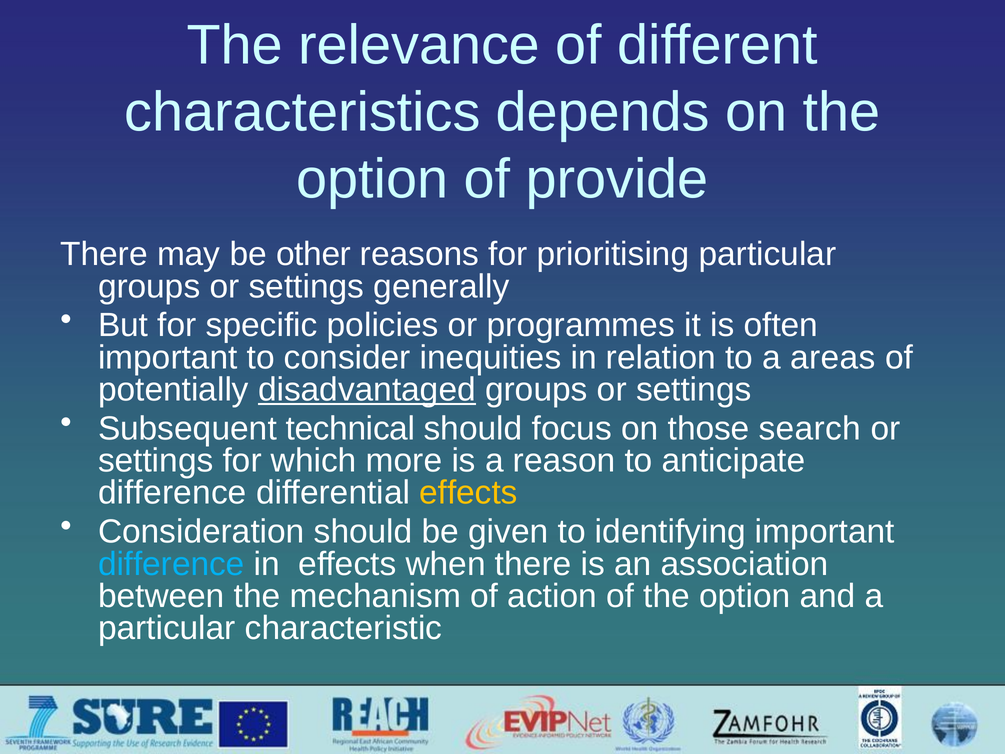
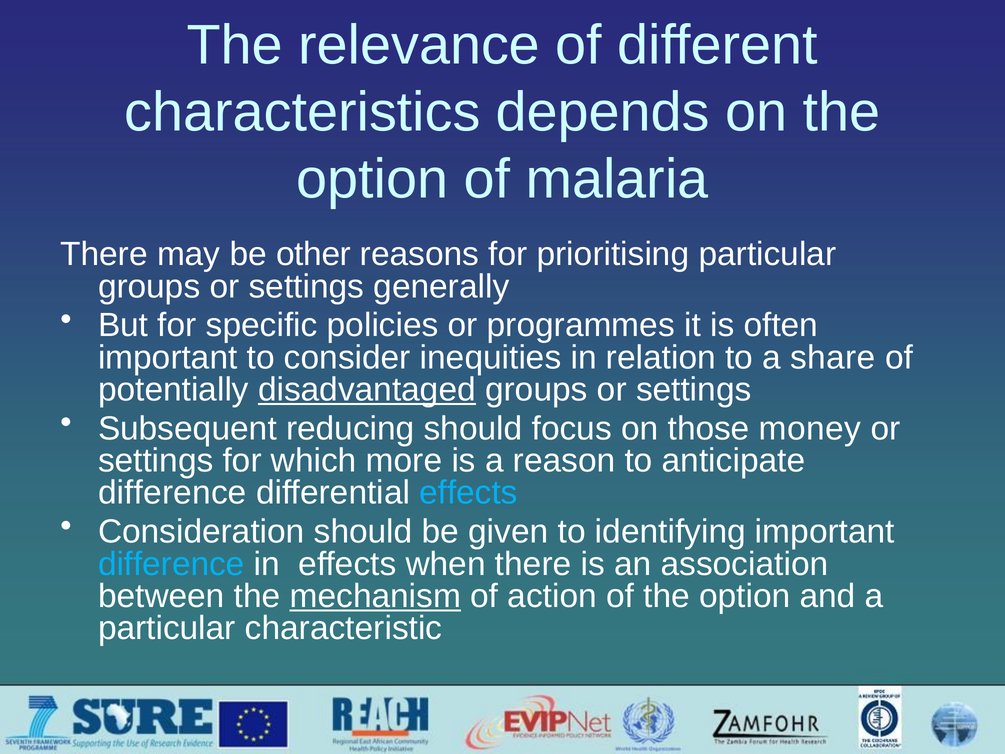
provide: provide -> malaria
areas: areas -> share
technical: technical -> reducing
search: search -> money
effects at (468, 493) colour: yellow -> light blue
mechanism underline: none -> present
